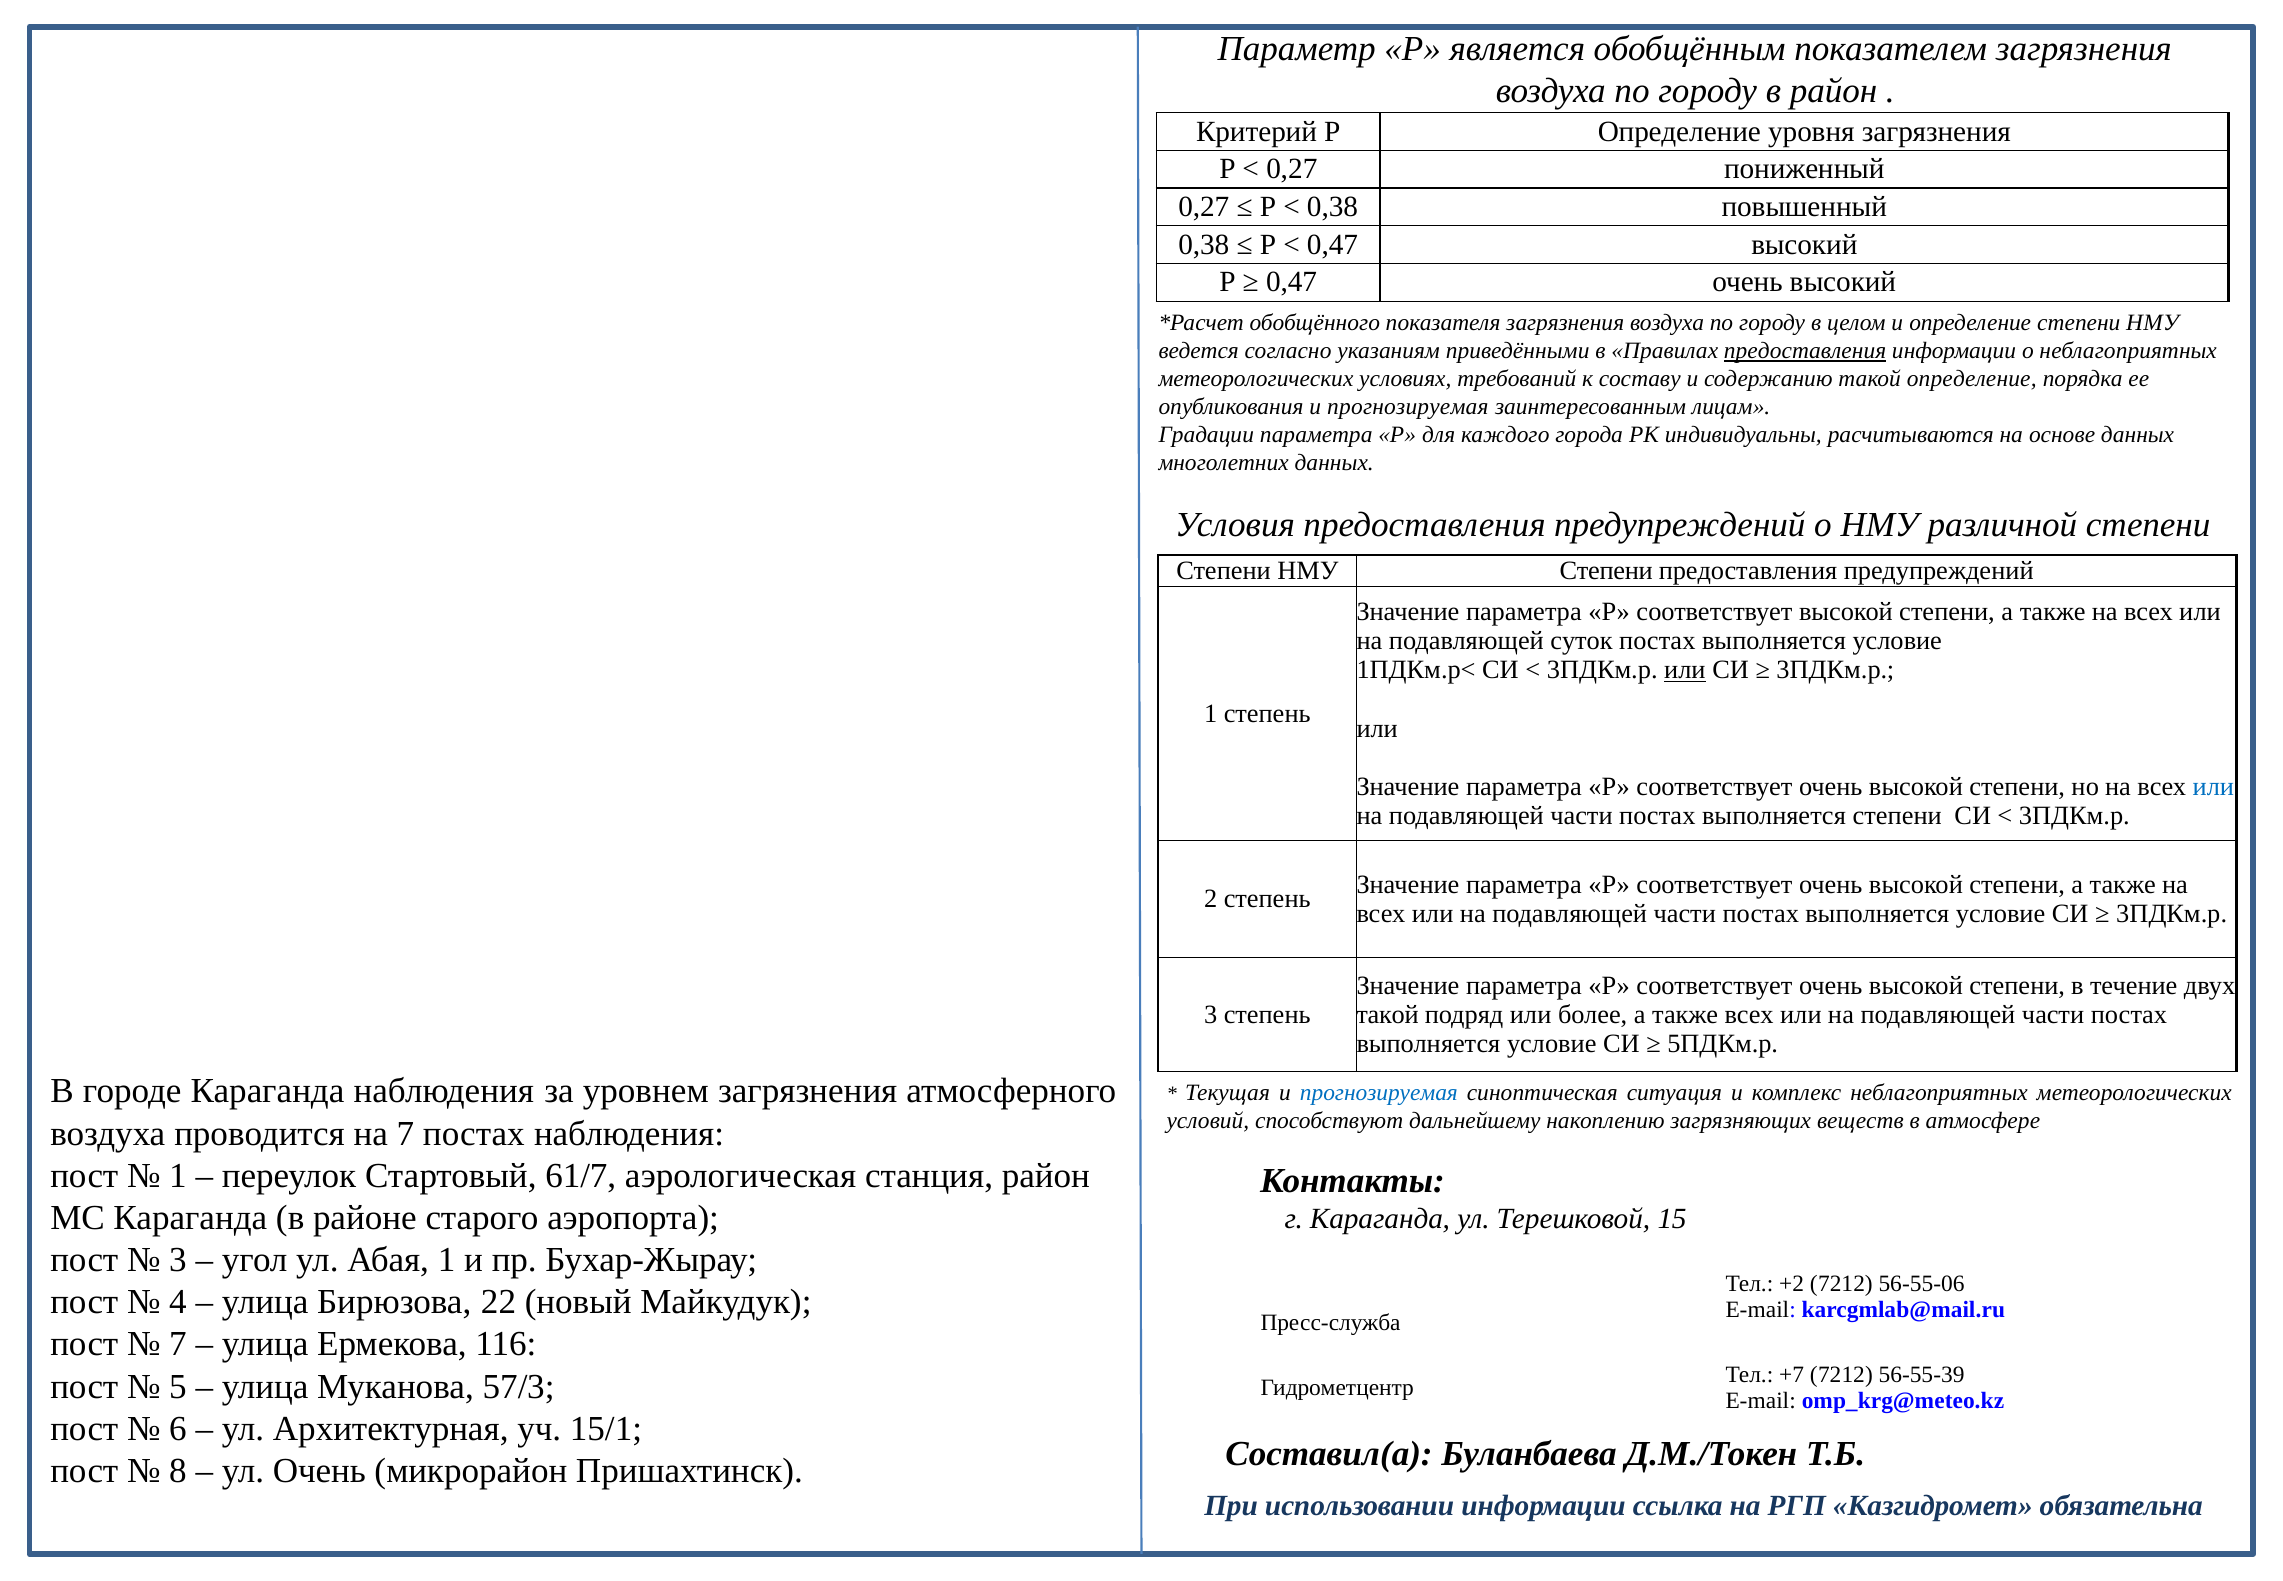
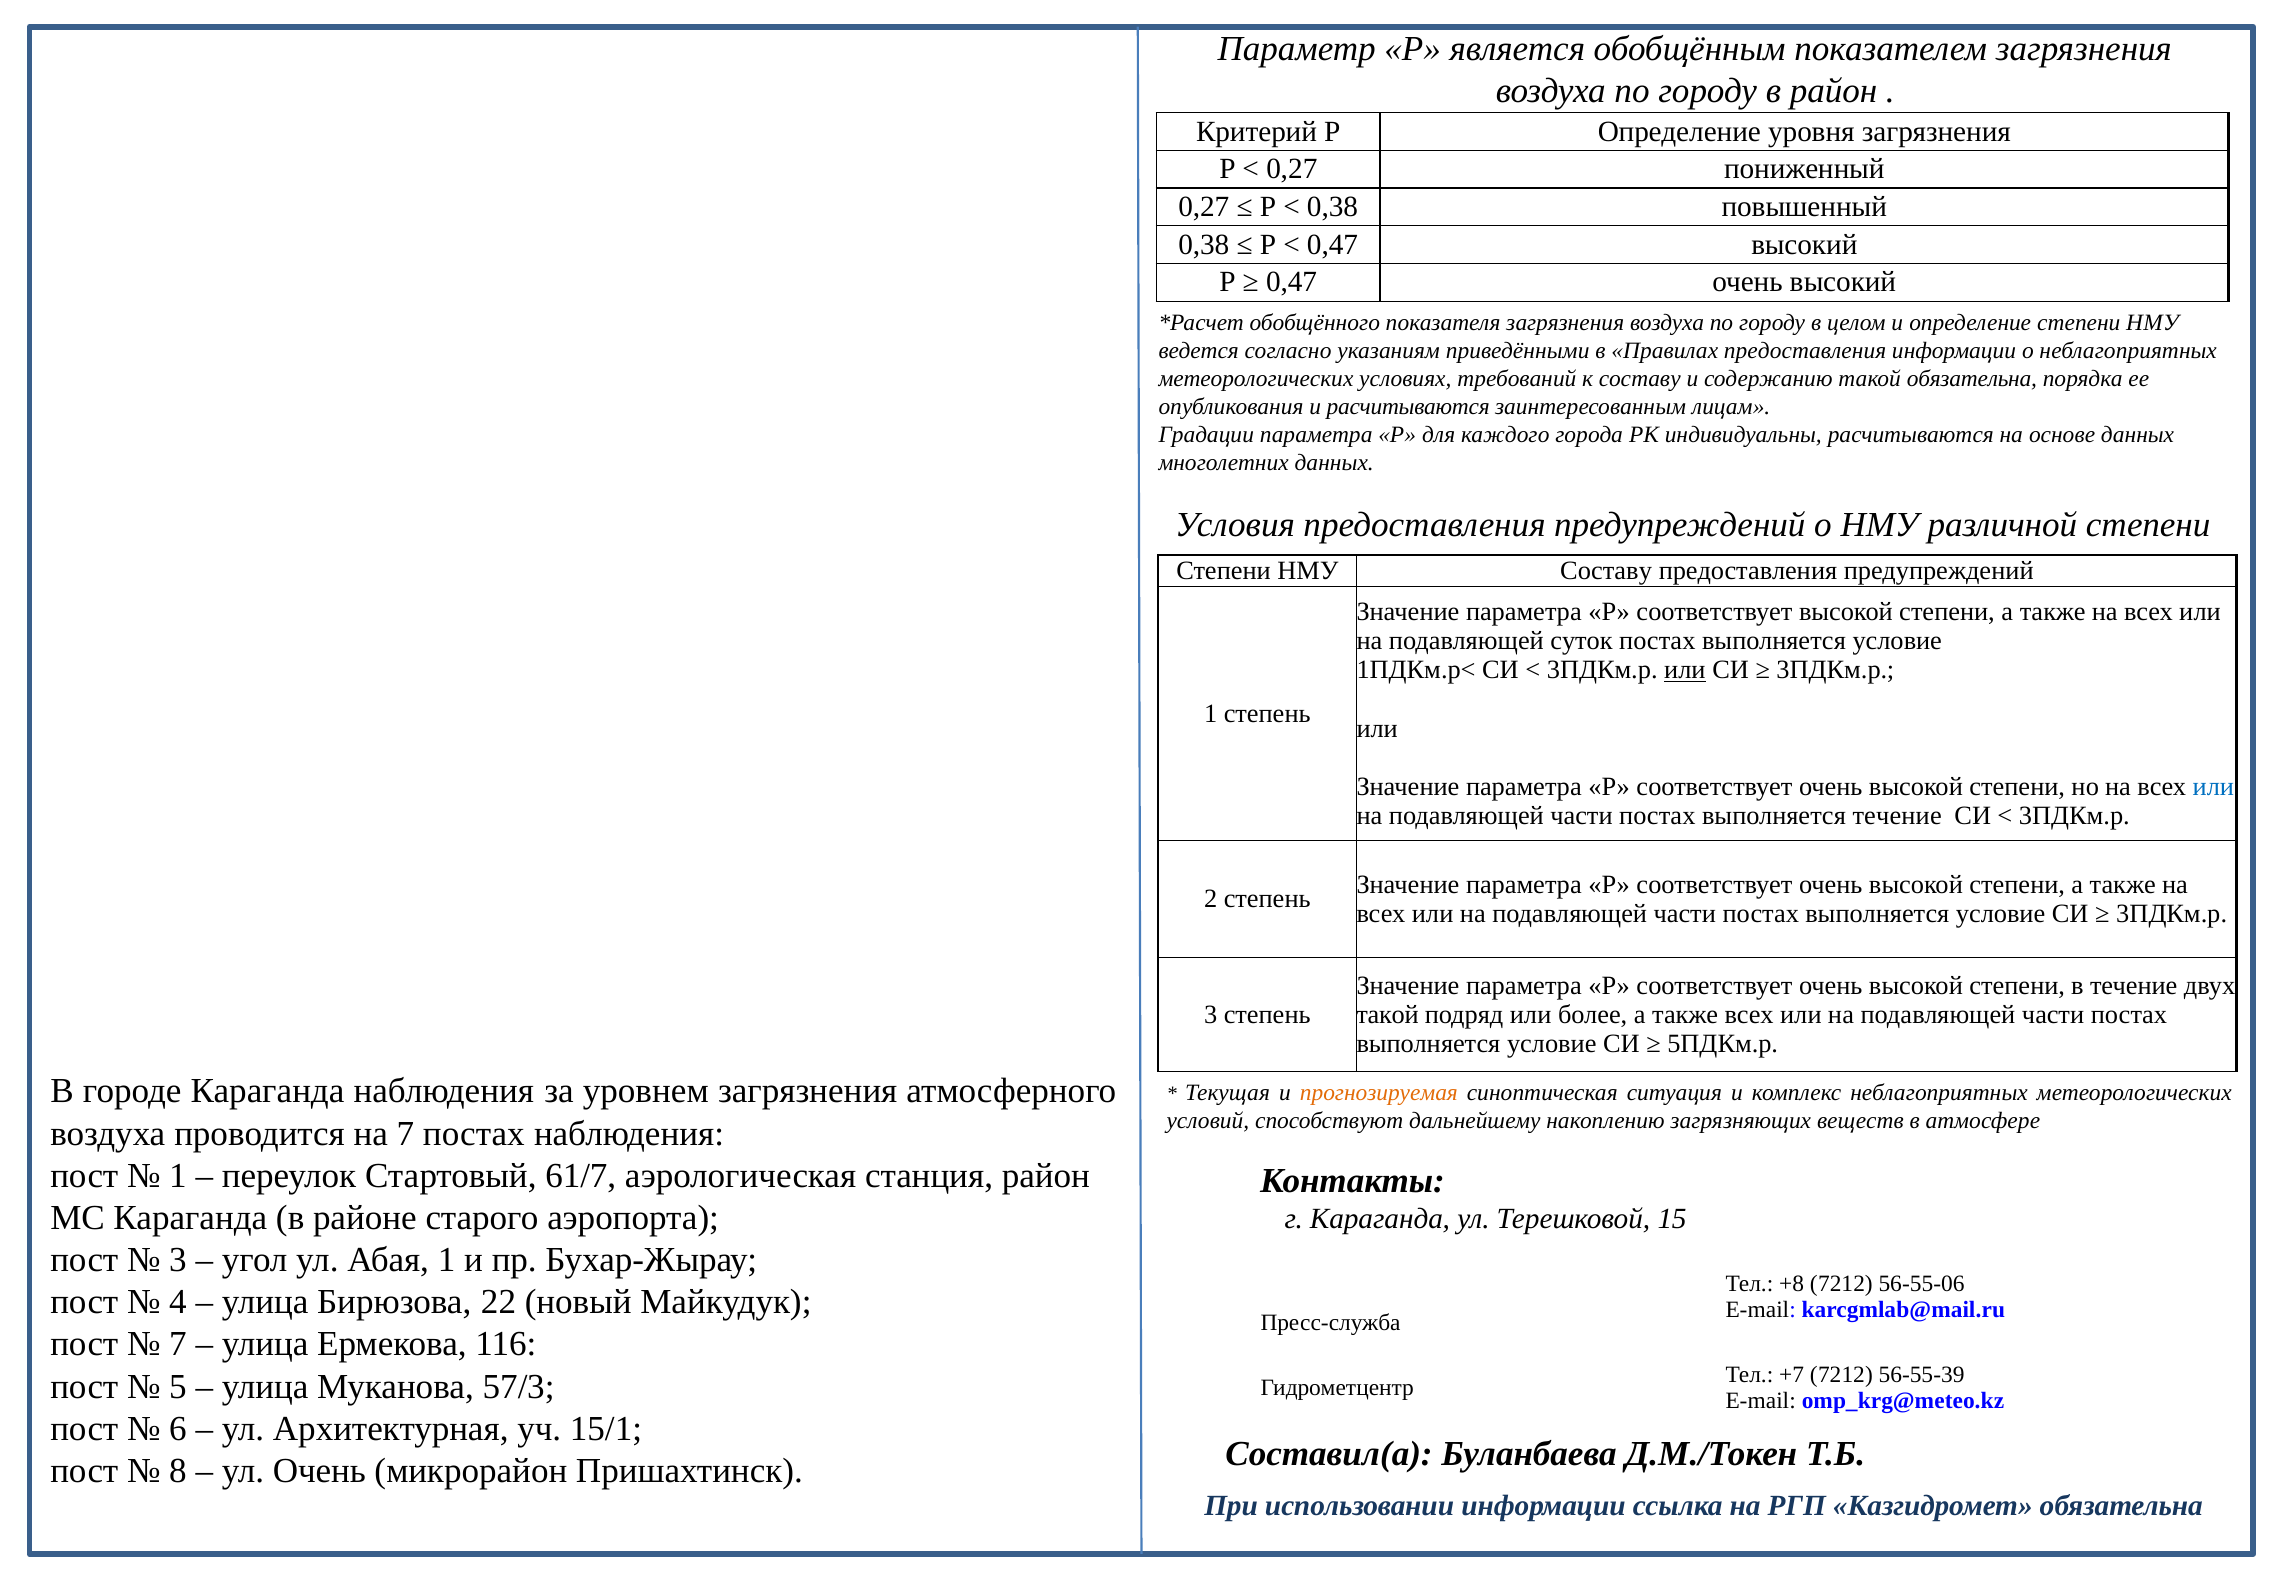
предоставления at (1805, 351) underline: present -> none
такой определение: определение -> обязательна
опубликования и прогнозируемая: прогнозируемая -> расчитываются
НМУ Степени: Степени -> Составу
выполняется степени: степени -> течение
прогнозируемая at (1379, 1093) colour: blue -> orange
+2: +2 -> +8
